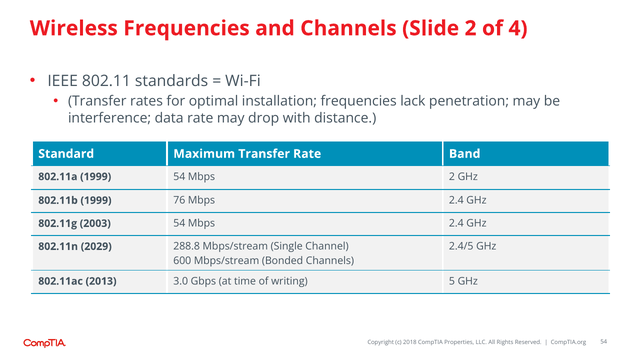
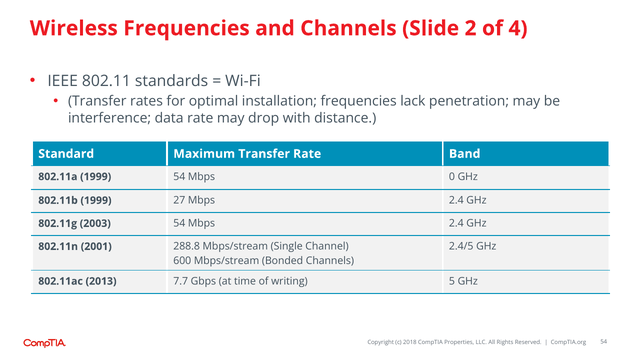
Mbps 2: 2 -> 0
76: 76 -> 27
2029: 2029 -> 2001
3.0: 3.0 -> 7.7
